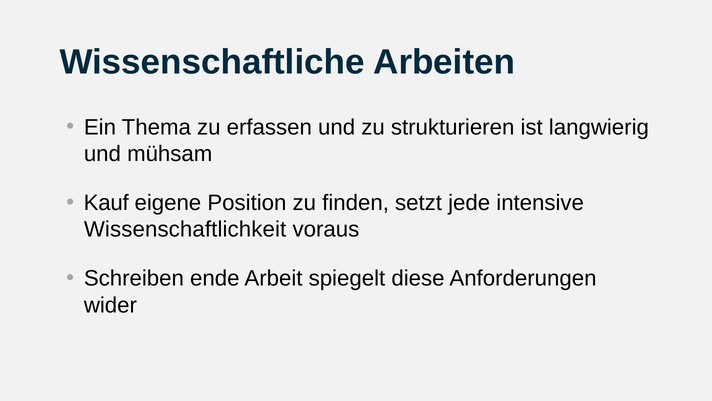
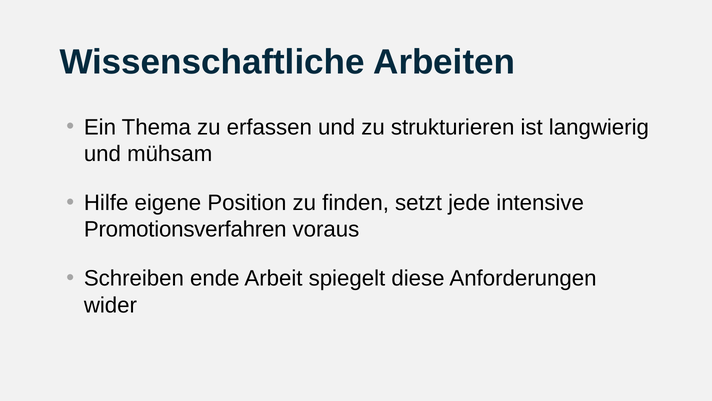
Kauf: Kauf -> Hilfe
Wissenschaftlichkeit: Wissenschaftlichkeit -> Promotionsverfahren
